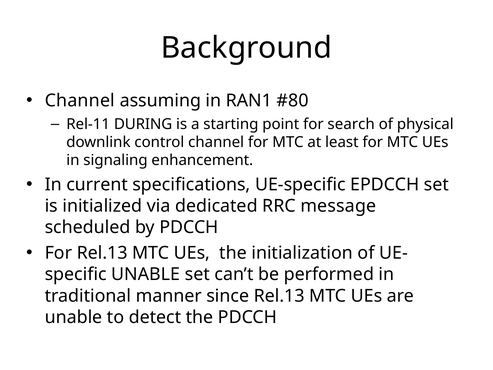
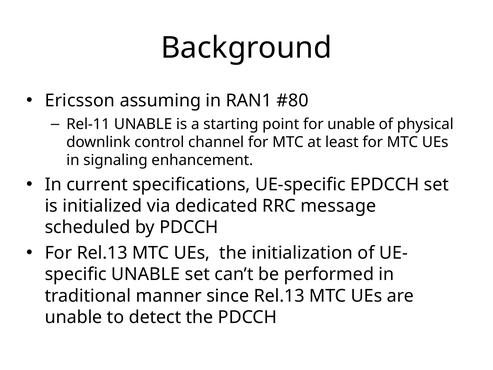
Channel at (80, 101): Channel -> Ericsson
Rel-11 DURING: DURING -> UNABLE
for search: search -> unable
